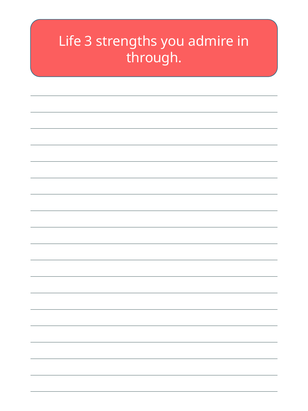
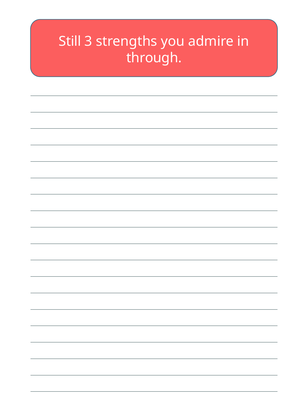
Life: Life -> Still
